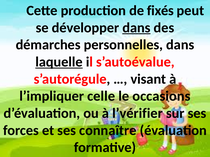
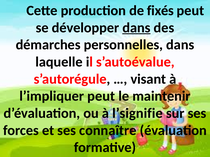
laquelle underline: present -> none
l’impliquer celle: celle -> peut
occasions: occasions -> maintenir
l’vérifier: l’vérifier -> l’signifie
